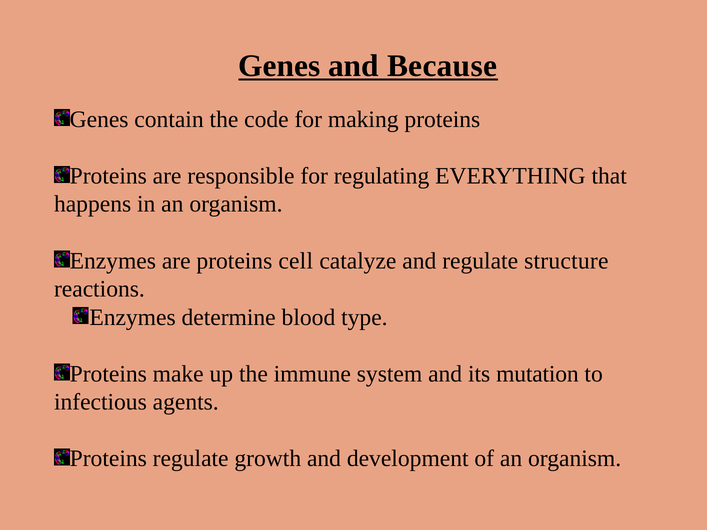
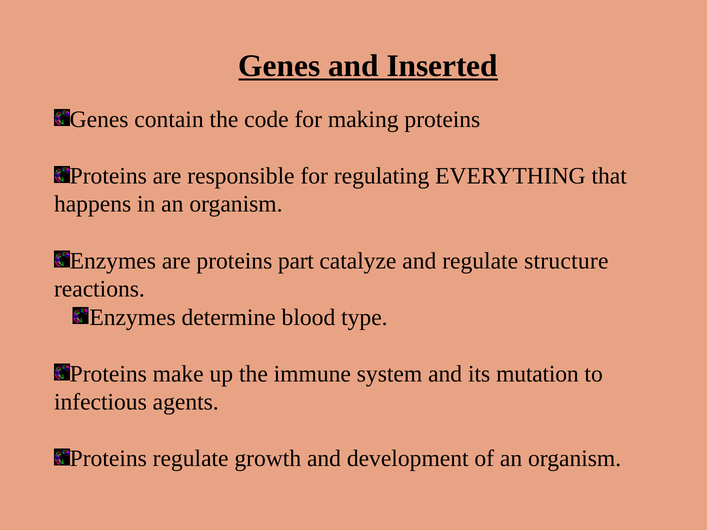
Because: Because -> Inserted
cell: cell -> part
